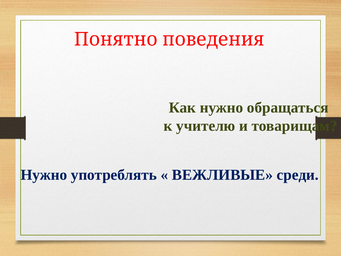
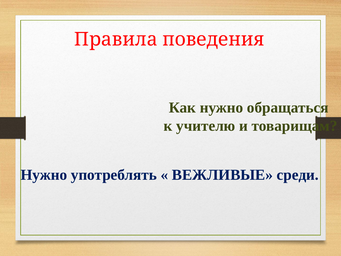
Понятно: Понятно -> Правила
